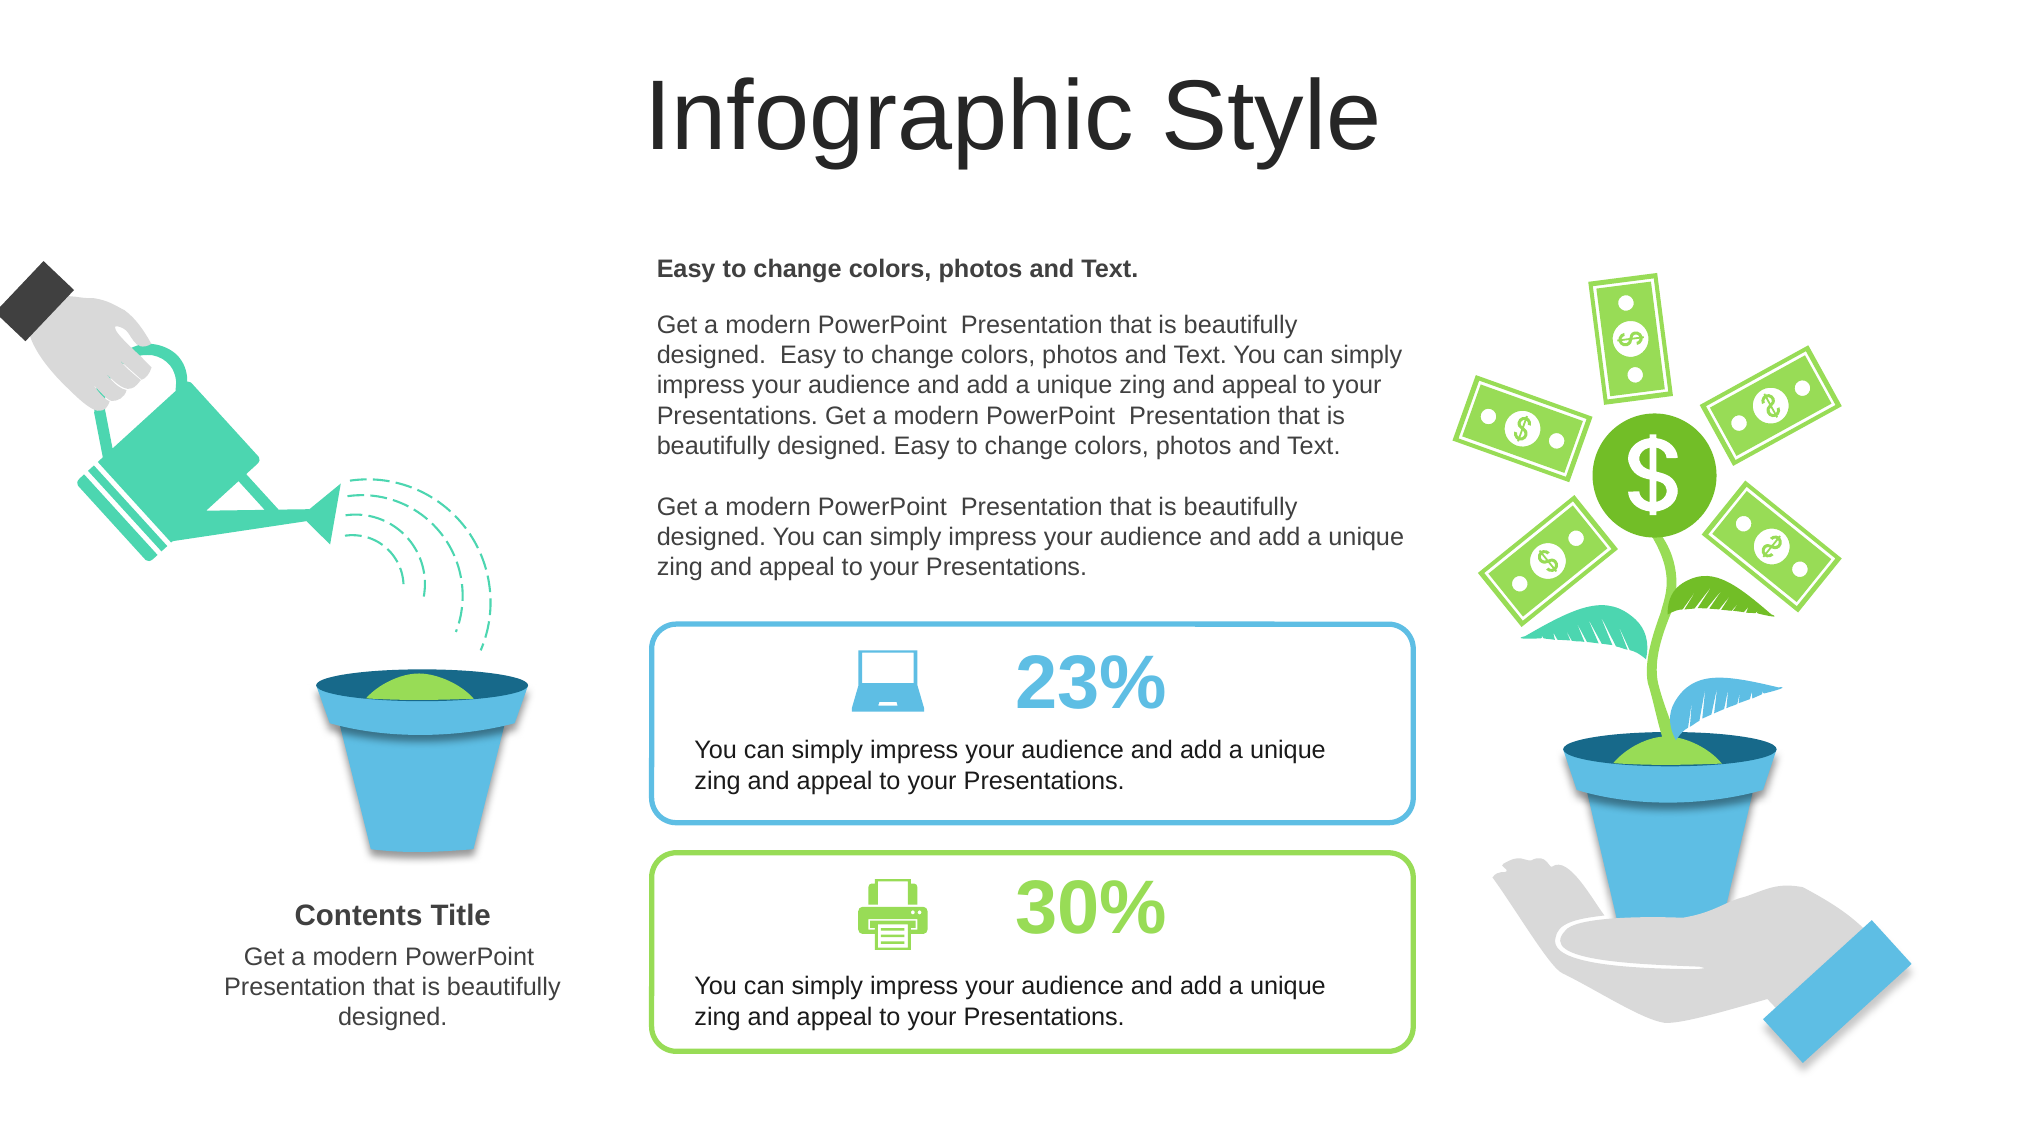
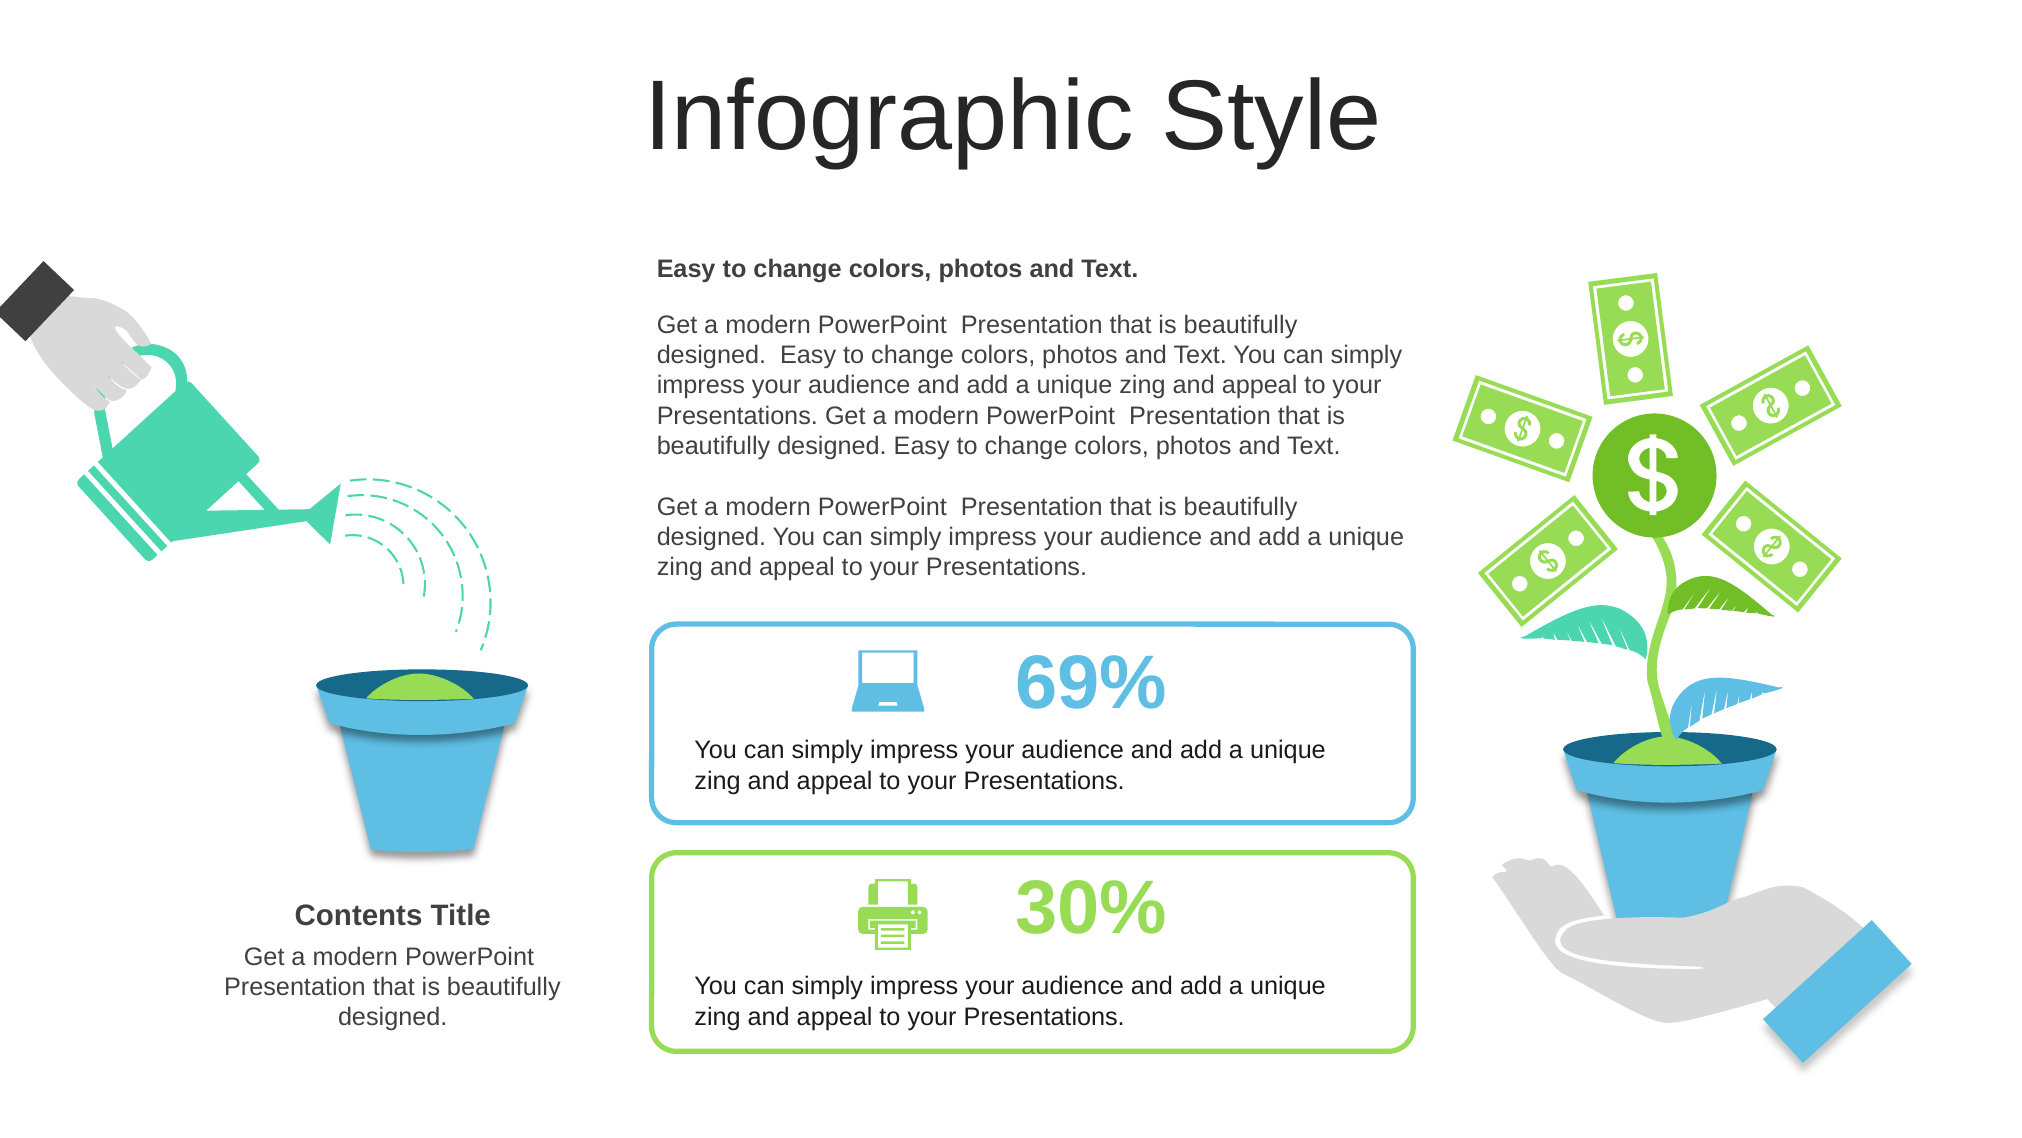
23%: 23% -> 69%
